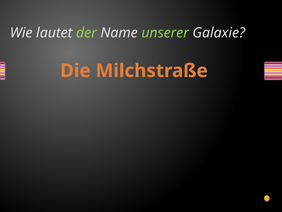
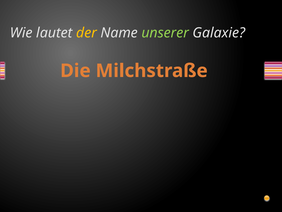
der colour: light green -> yellow
